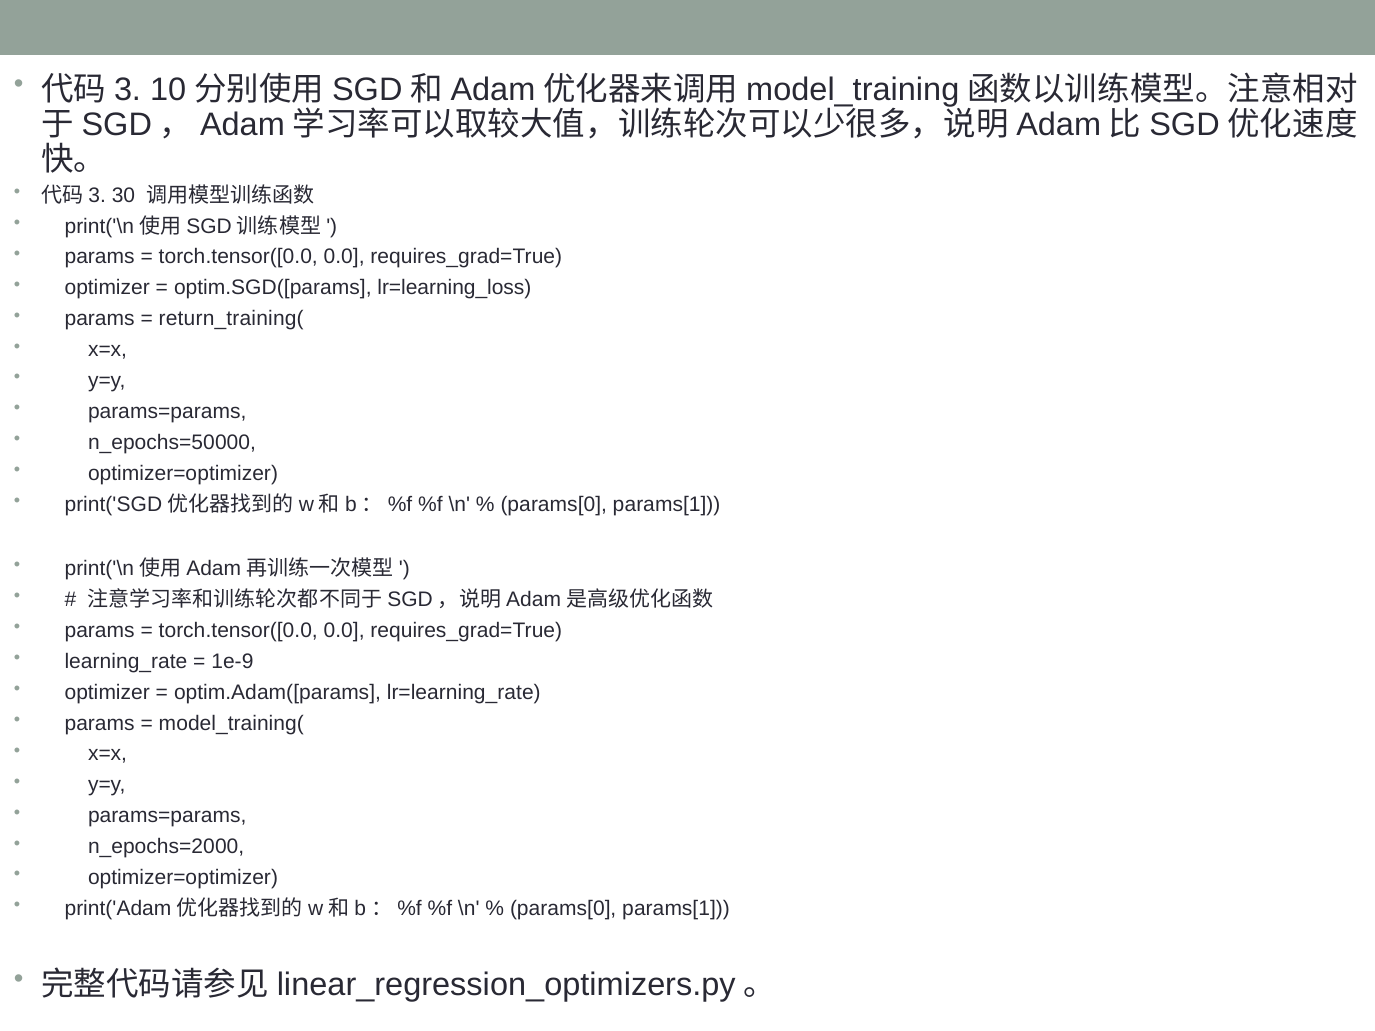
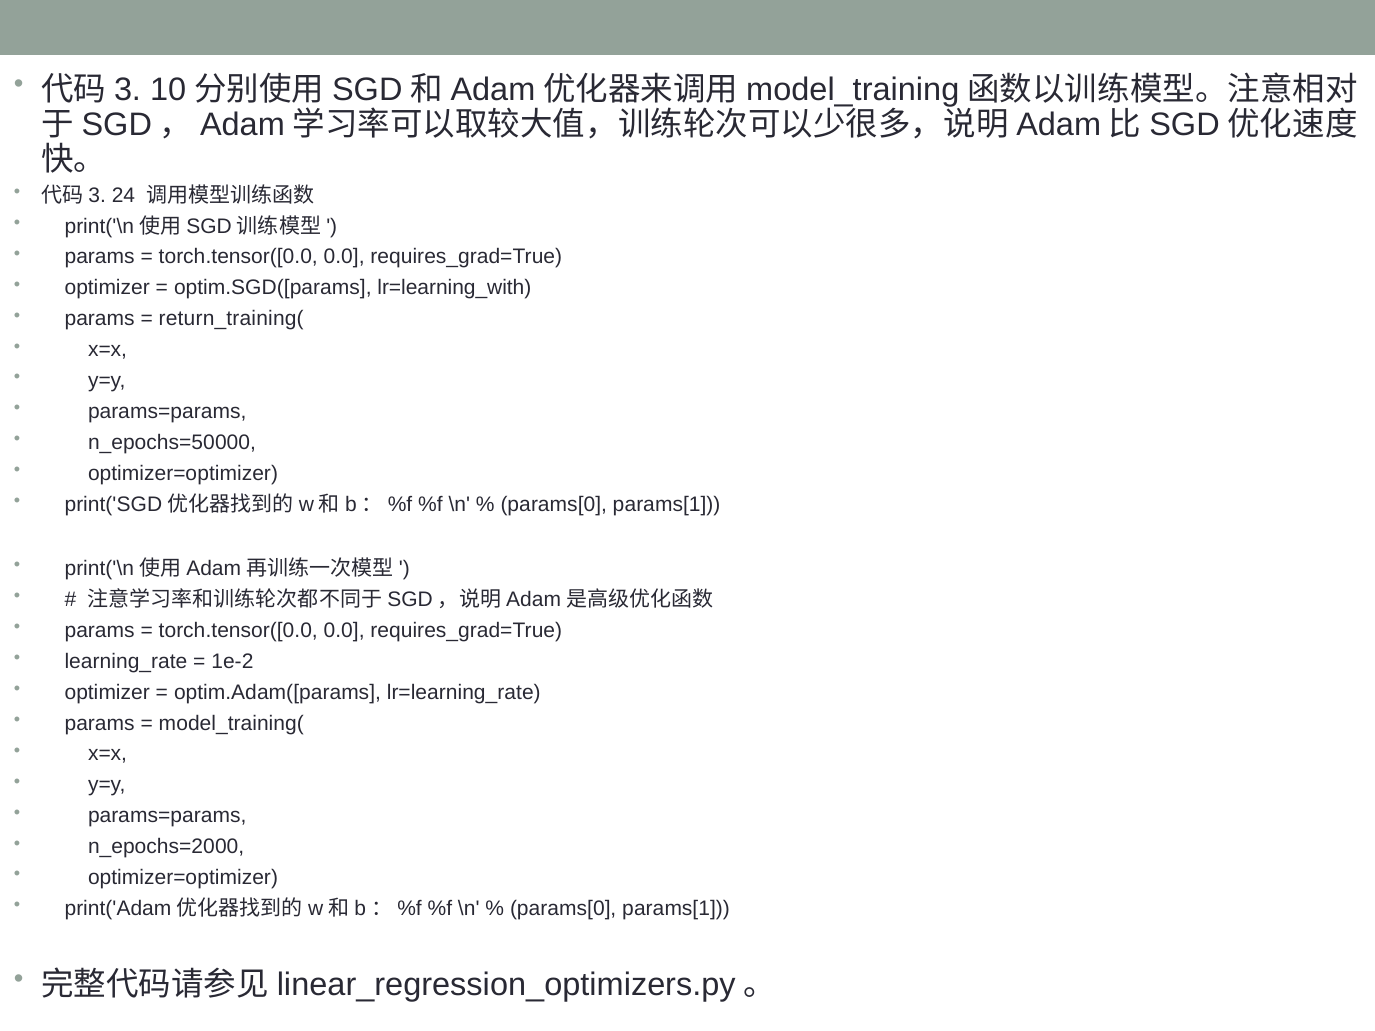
30: 30 -> 24
lr=learning_loss: lr=learning_loss -> lr=learning_with
1e-9: 1e-9 -> 1e-2
